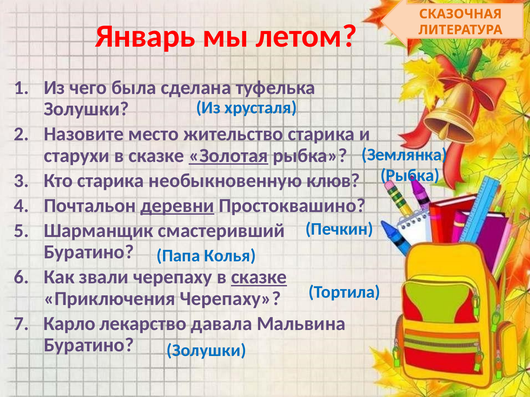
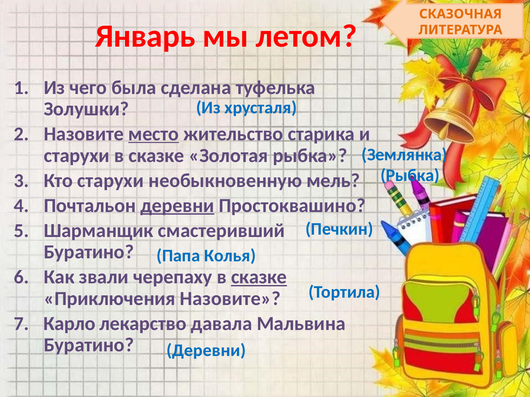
место underline: none -> present
Золотая underline: present -> none
Кто старика: старика -> старухи
клюв: клюв -> мель
Приключения Черепаху: Черепаху -> Назовите
Золушки at (206, 351): Золушки -> Деревни
